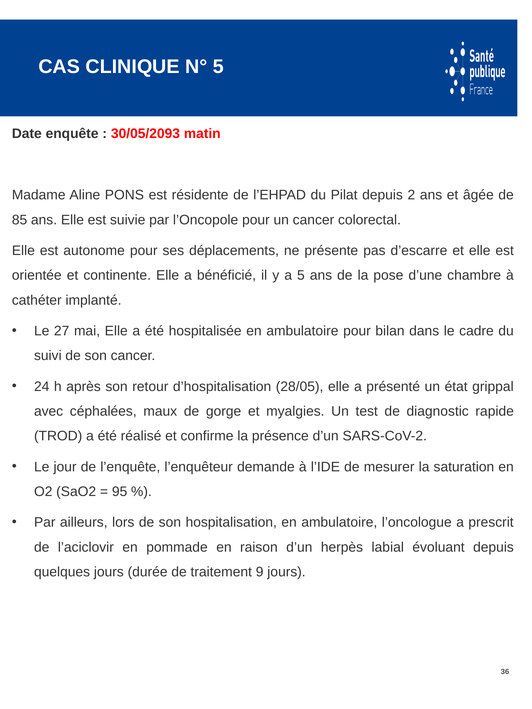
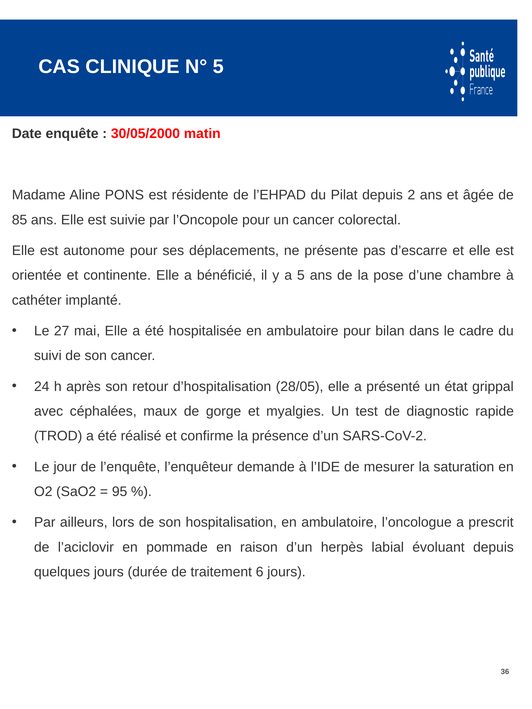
30/05/2093: 30/05/2093 -> 30/05/2000
9: 9 -> 6
